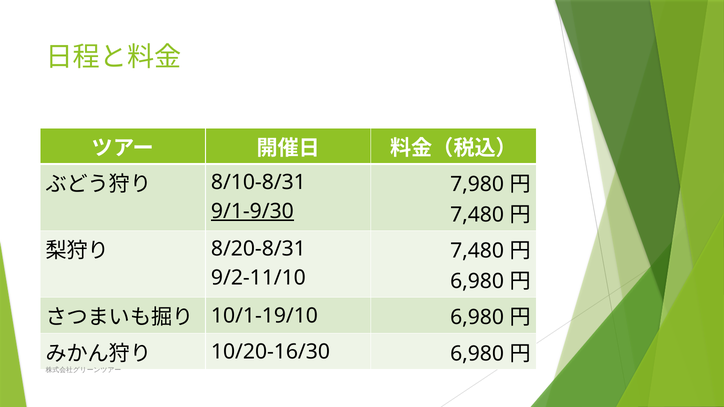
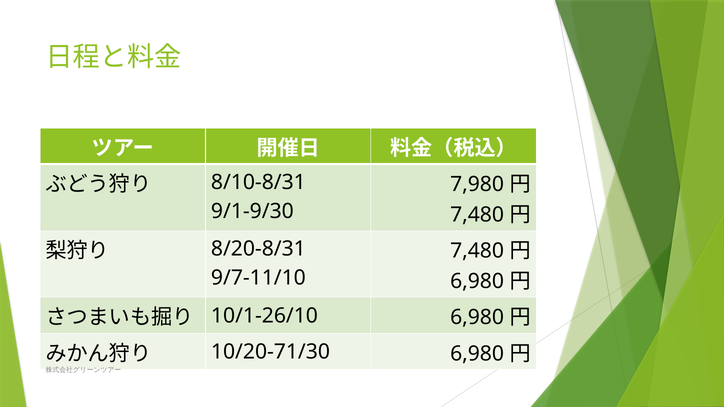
9/1-9/30 underline: present -> none
9/2-11/10: 9/2-11/10 -> 9/7-11/10
10/1-19/10: 10/1-19/10 -> 10/1-26/10
10/20-16/30: 10/20-16/30 -> 10/20-71/30
